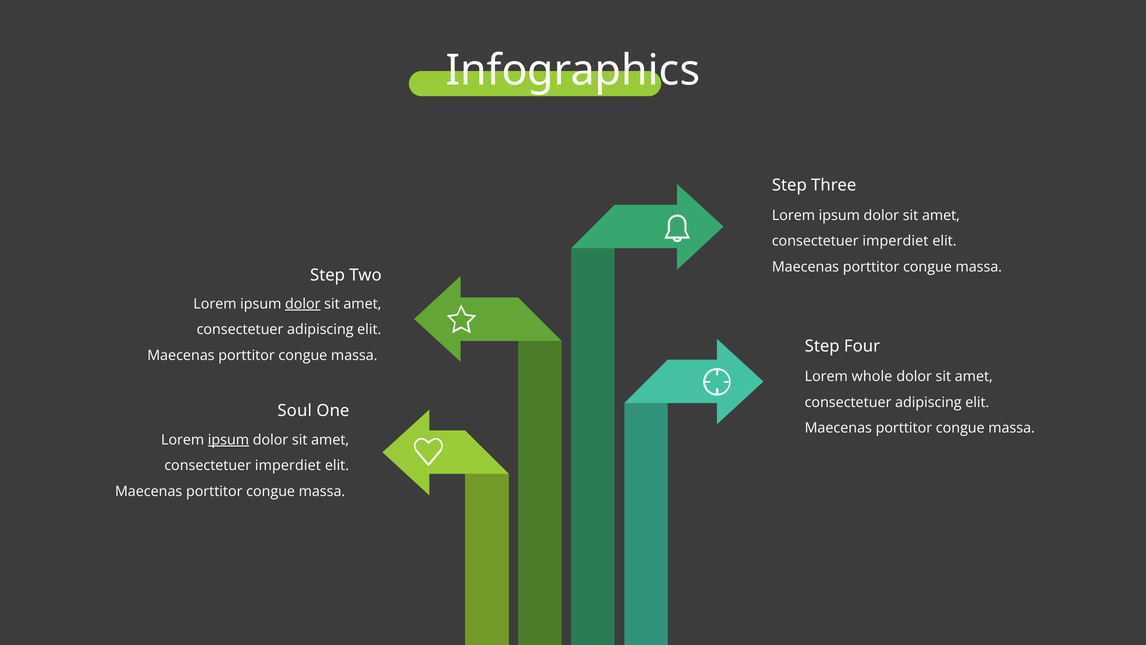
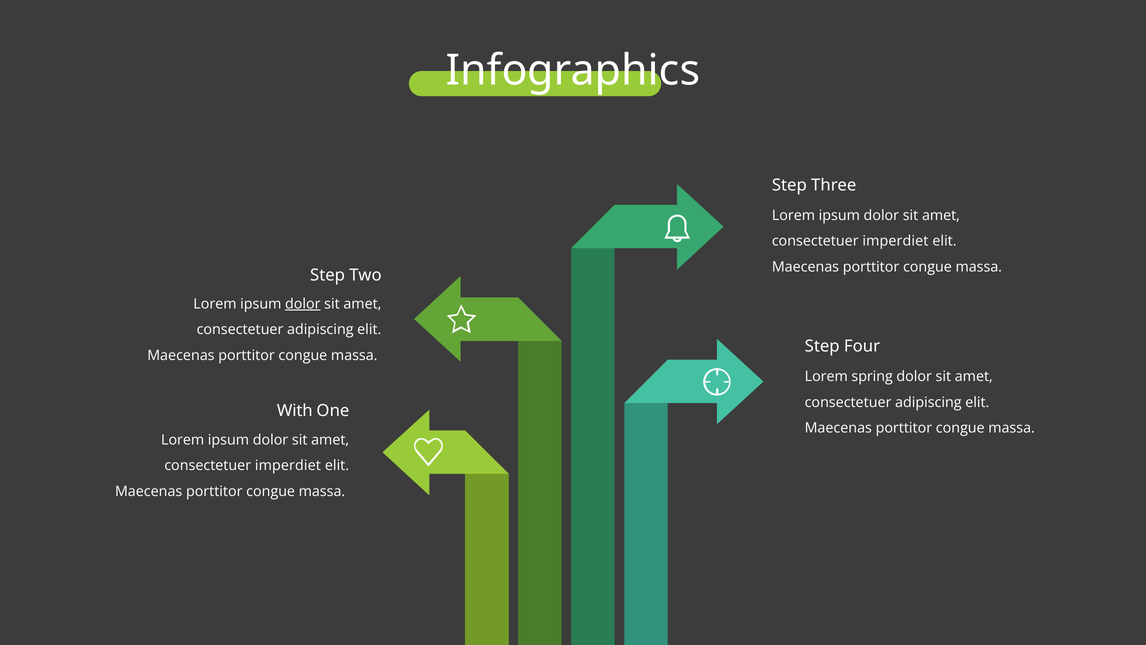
whole: whole -> spring
Soul: Soul -> With
ipsum at (228, 440) underline: present -> none
